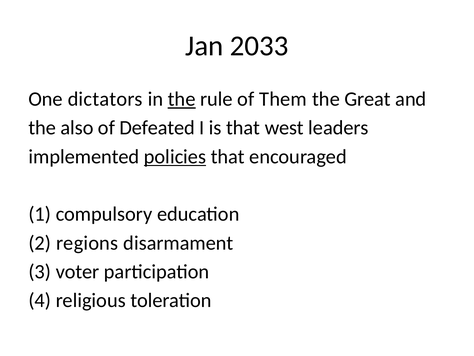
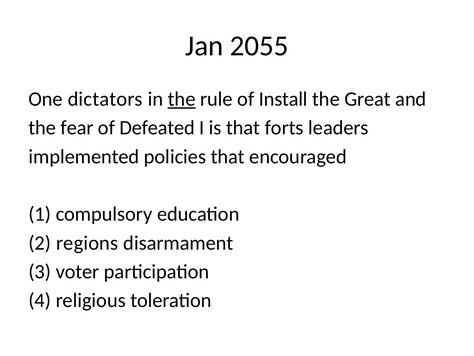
2033: 2033 -> 2055
Them: Them -> Install
also: also -> fear
west: west -> forts
policies underline: present -> none
